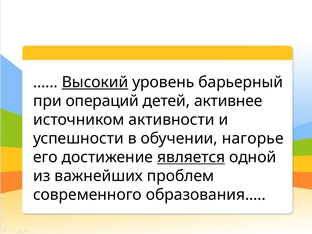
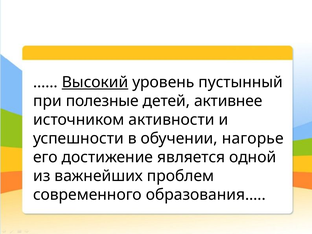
барьерный: барьерный -> пустынный
операций: операций -> полезные
является underline: present -> none
